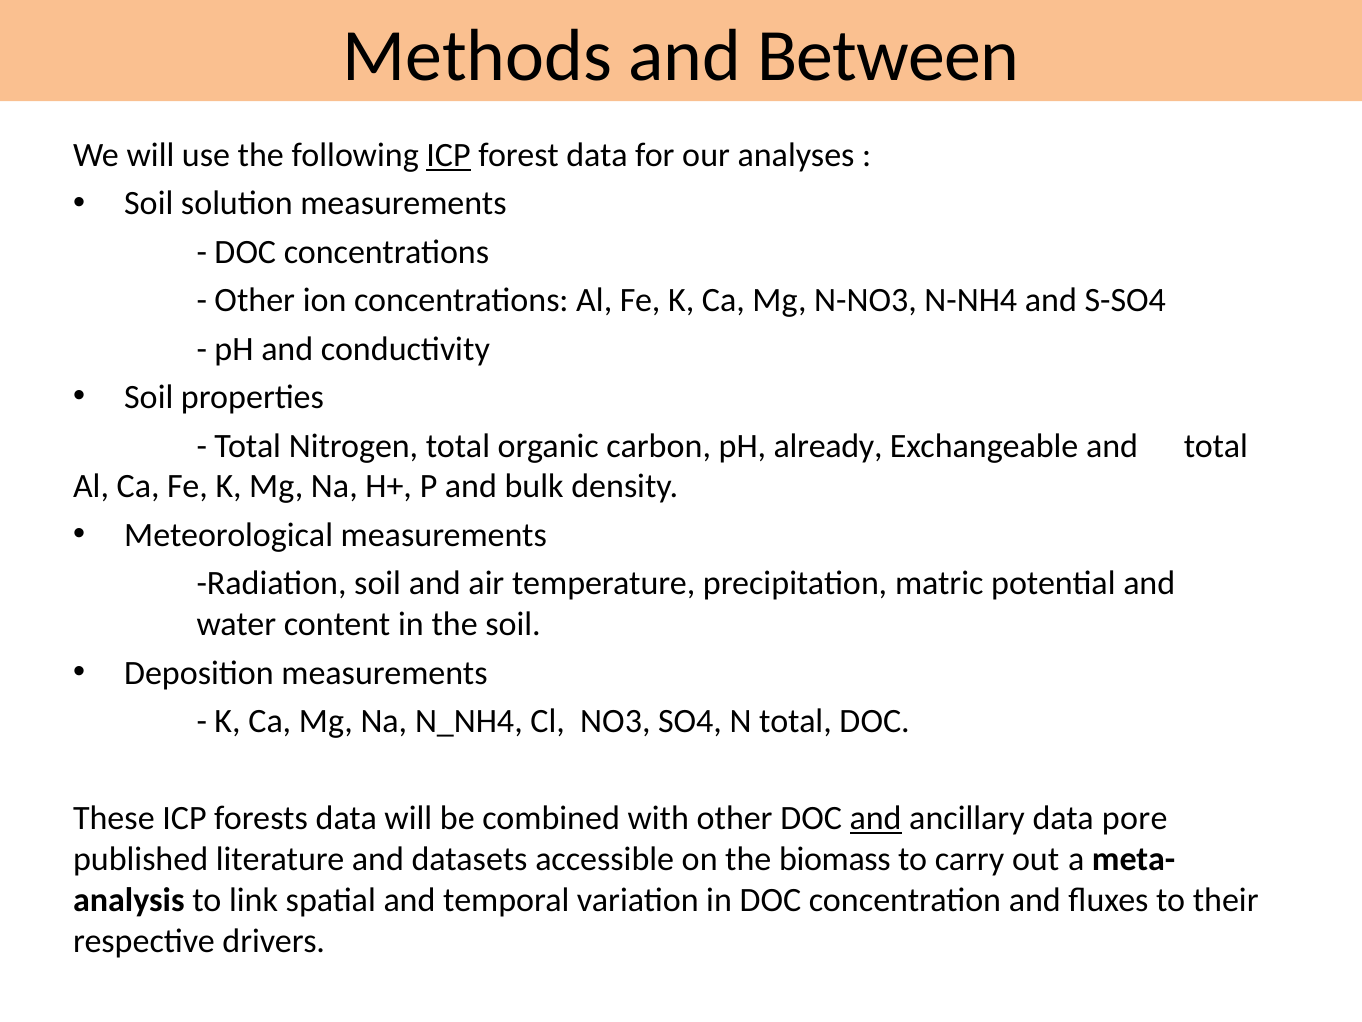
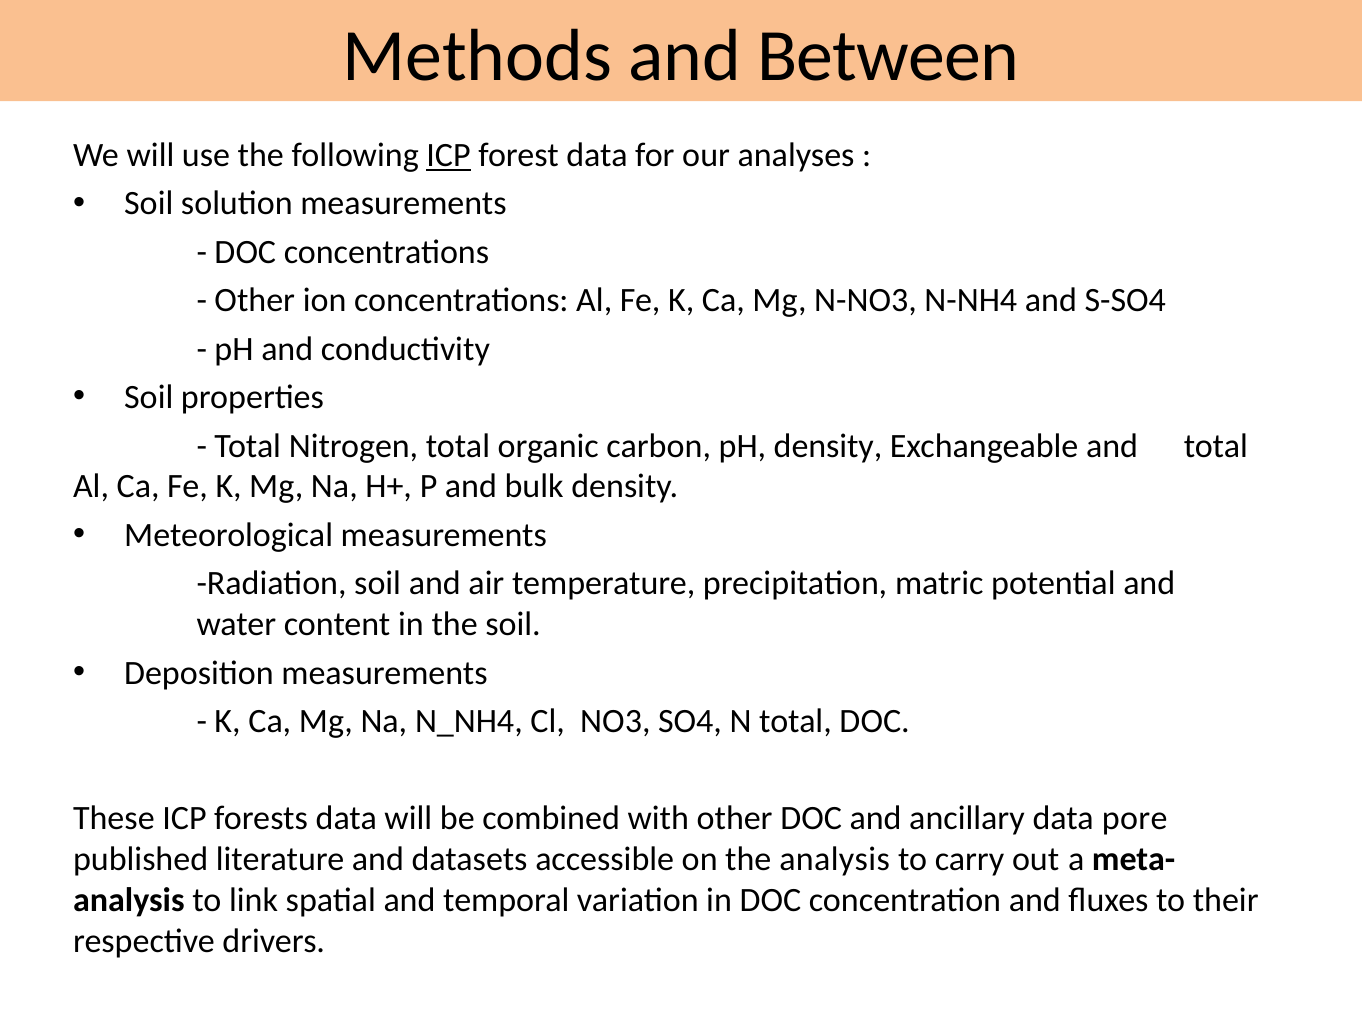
pH already: already -> density
and at (876, 818) underline: present -> none
the biomass: biomass -> analysis
